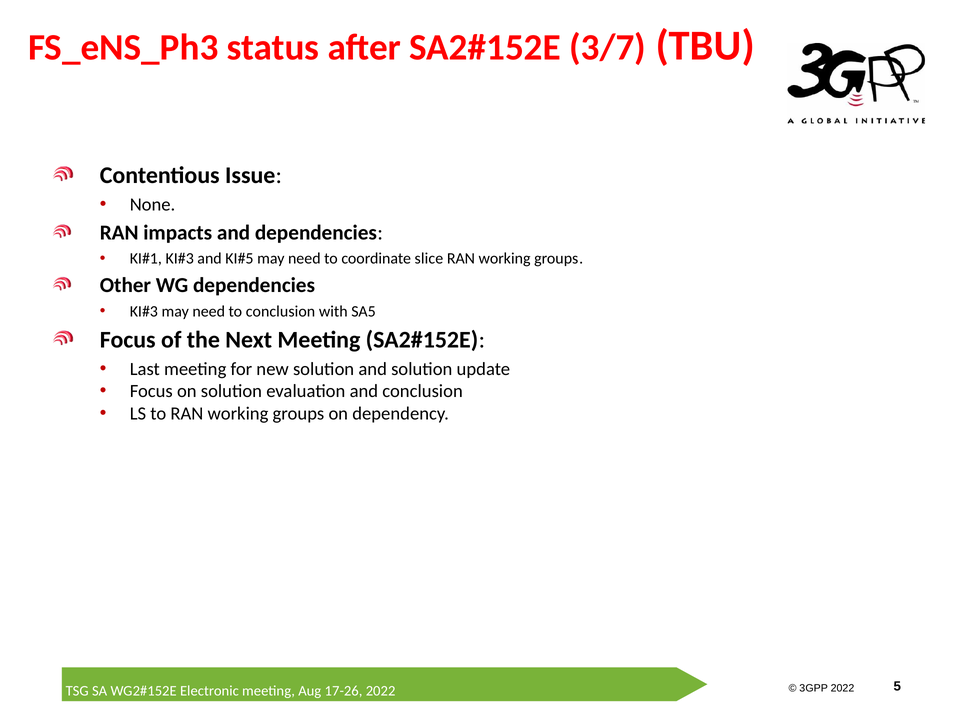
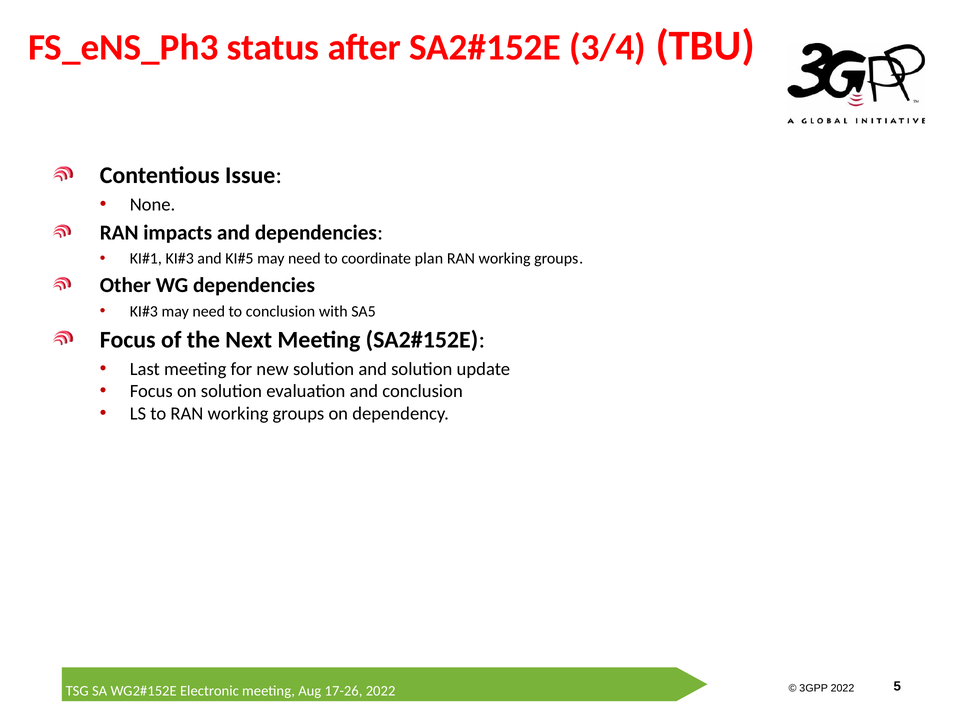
3/7: 3/7 -> 3/4
slice: slice -> plan
